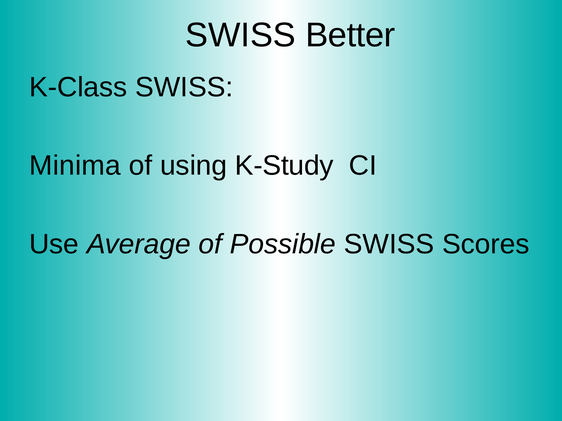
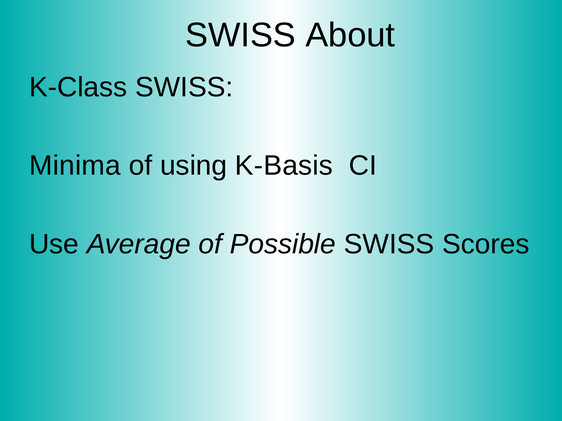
Better: Better -> About
K-Study: K-Study -> K-Basis
